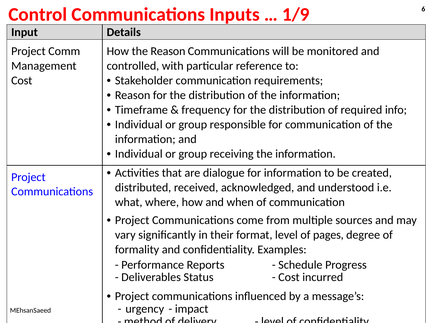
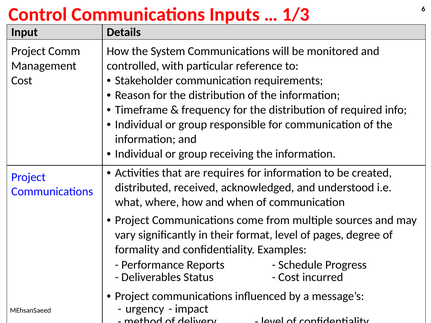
1/9: 1/9 -> 1/3
the Reason: Reason -> System
dialogue: dialogue -> requires
